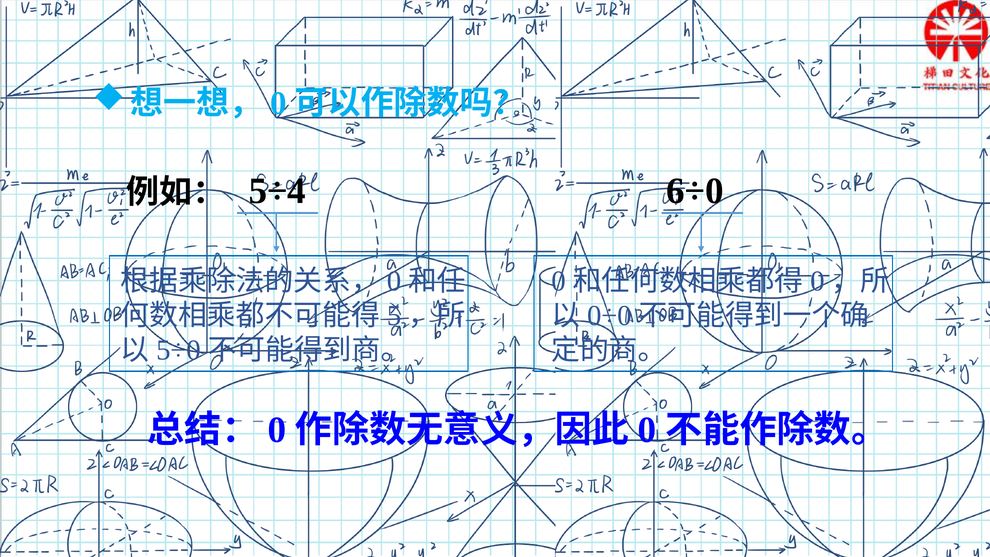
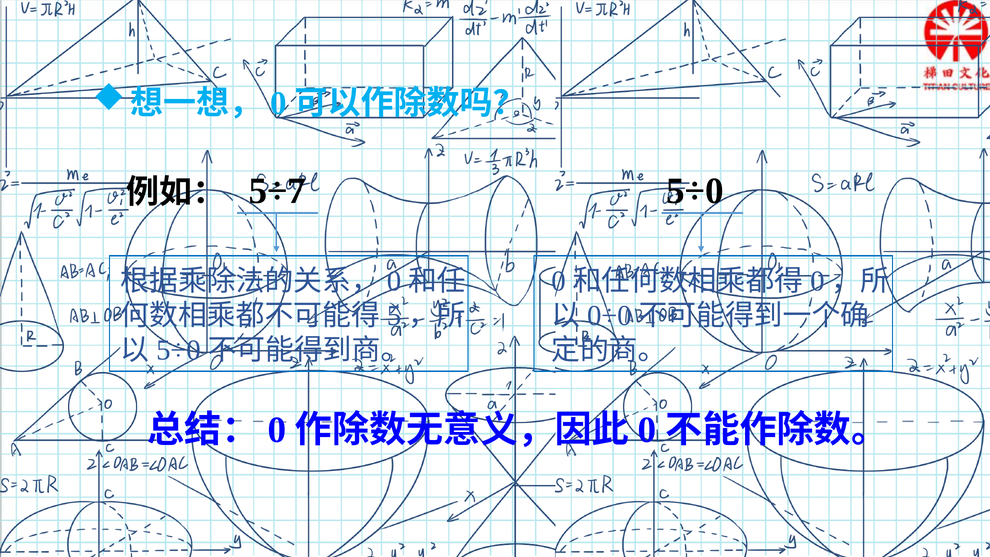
6÷0 at (695, 191): 6÷0 -> 5÷0
5÷4: 5÷4 -> 5÷7
